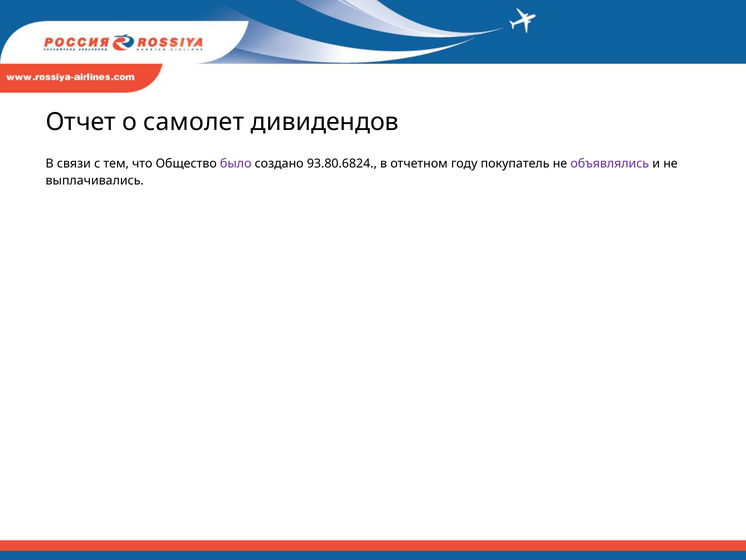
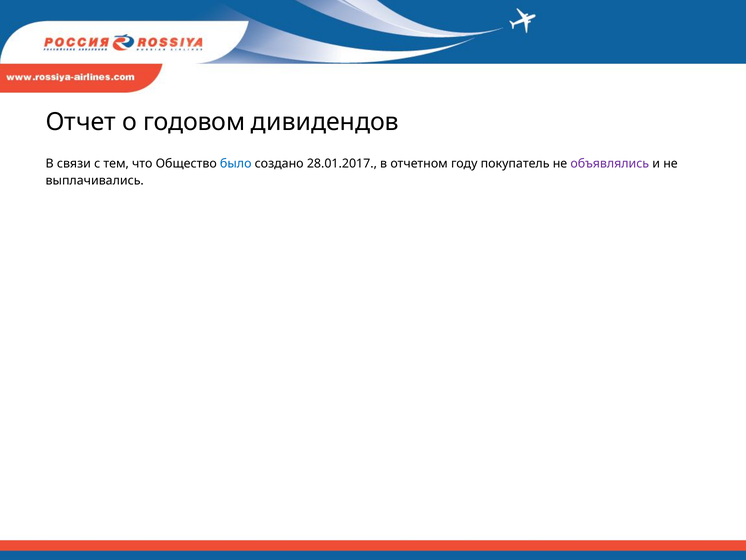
самолет: самолет -> годовом
было colour: purple -> blue
93.80.6824: 93.80.6824 -> 28.01.2017
